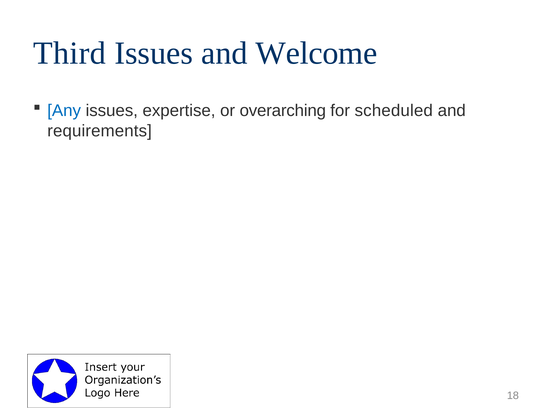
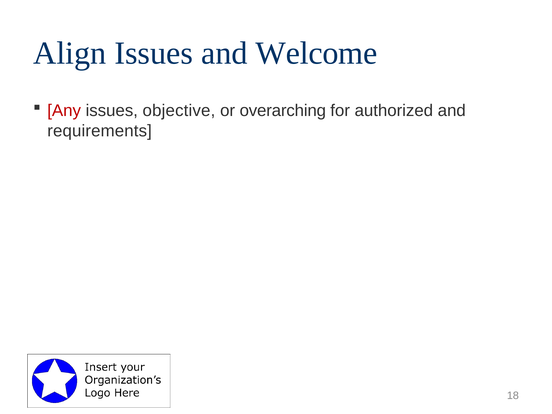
Third: Third -> Align
Any colour: blue -> red
expertise: expertise -> objective
scheduled: scheduled -> authorized
